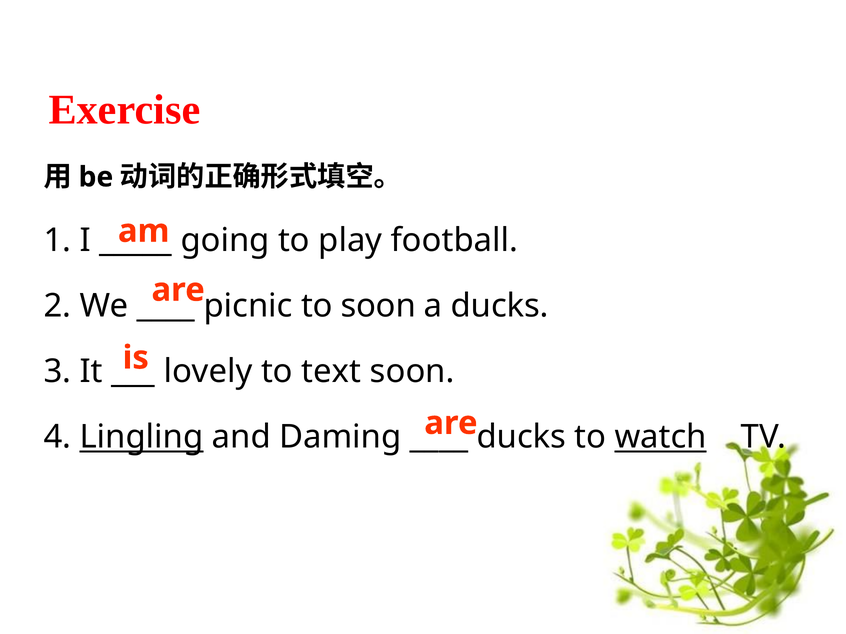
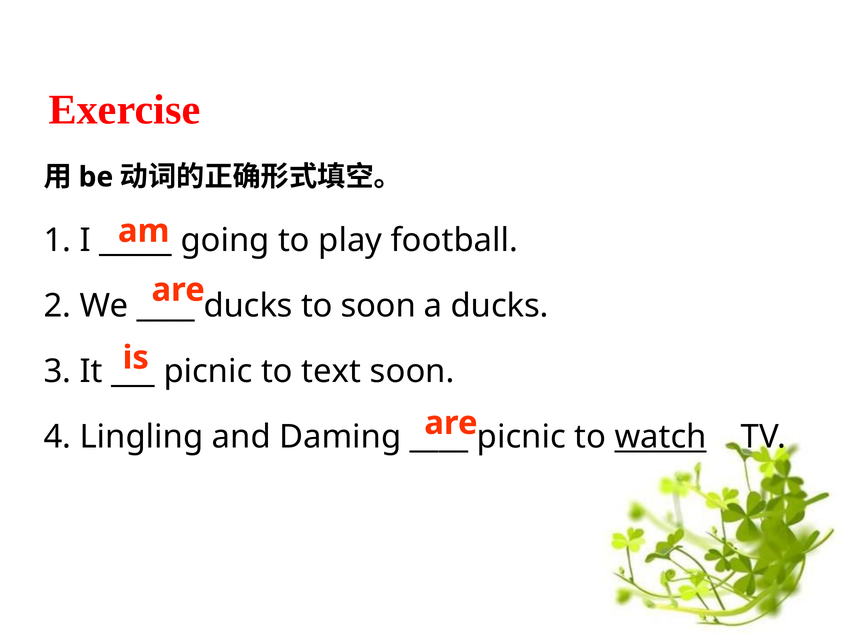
picnic at (248, 306): picnic -> ducks
lovely at (208, 372): lovely -> picnic
Lingling underline: present -> none
ducks at (521, 437): ducks -> picnic
